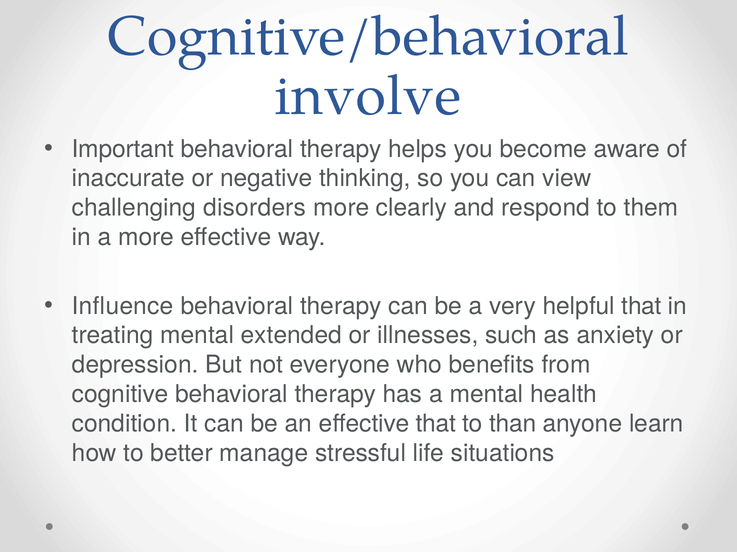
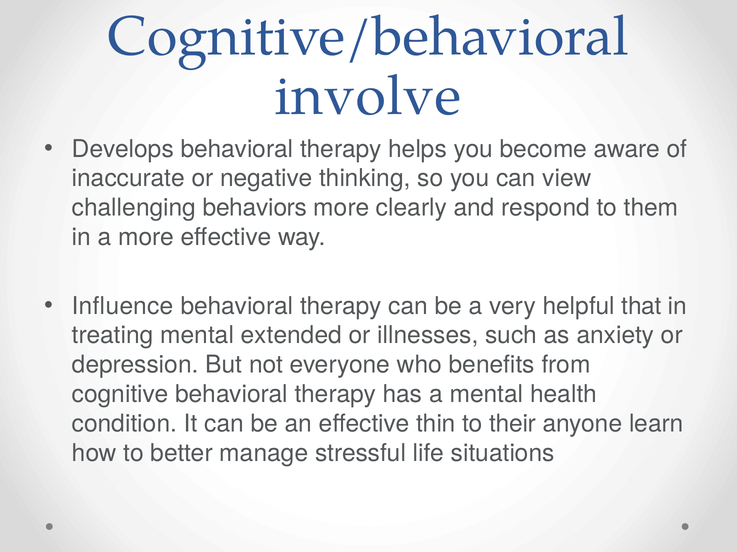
Important: Important -> Develops
disorders: disorders -> behaviors
effective that: that -> thin
than: than -> their
